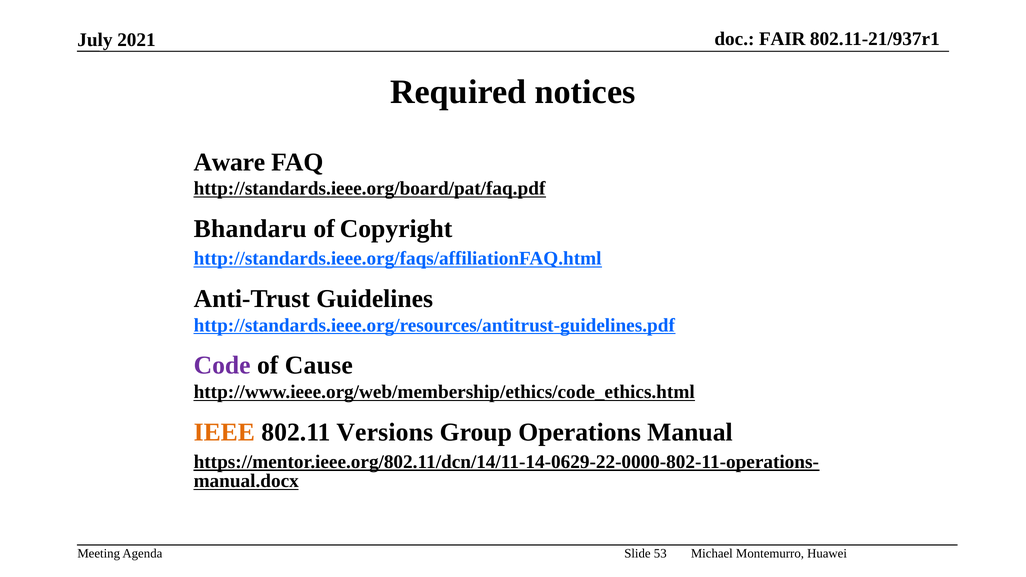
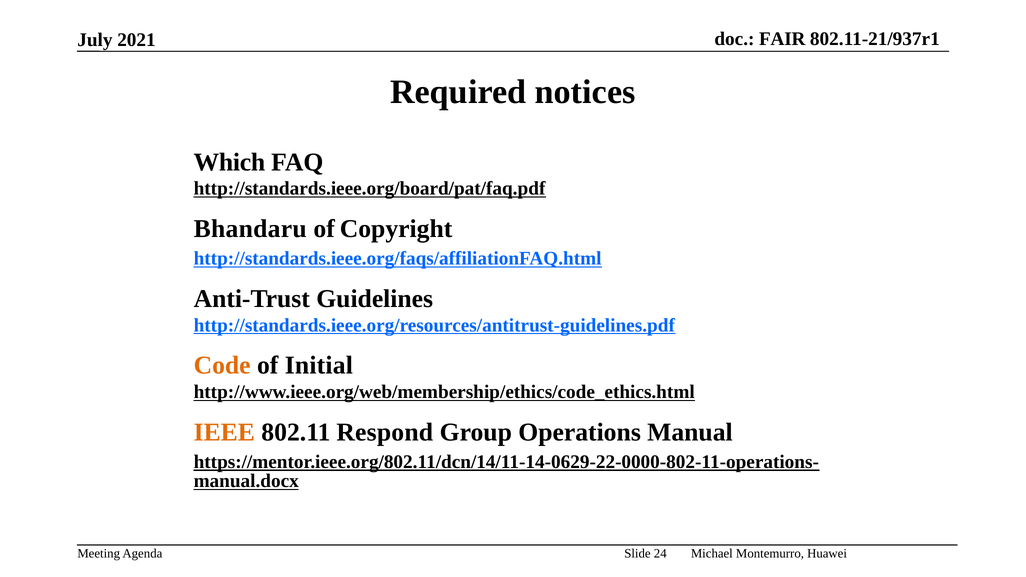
Aware: Aware -> Which
Code colour: purple -> orange
Cause: Cause -> Initial
Versions: Versions -> Respond
53: 53 -> 24
